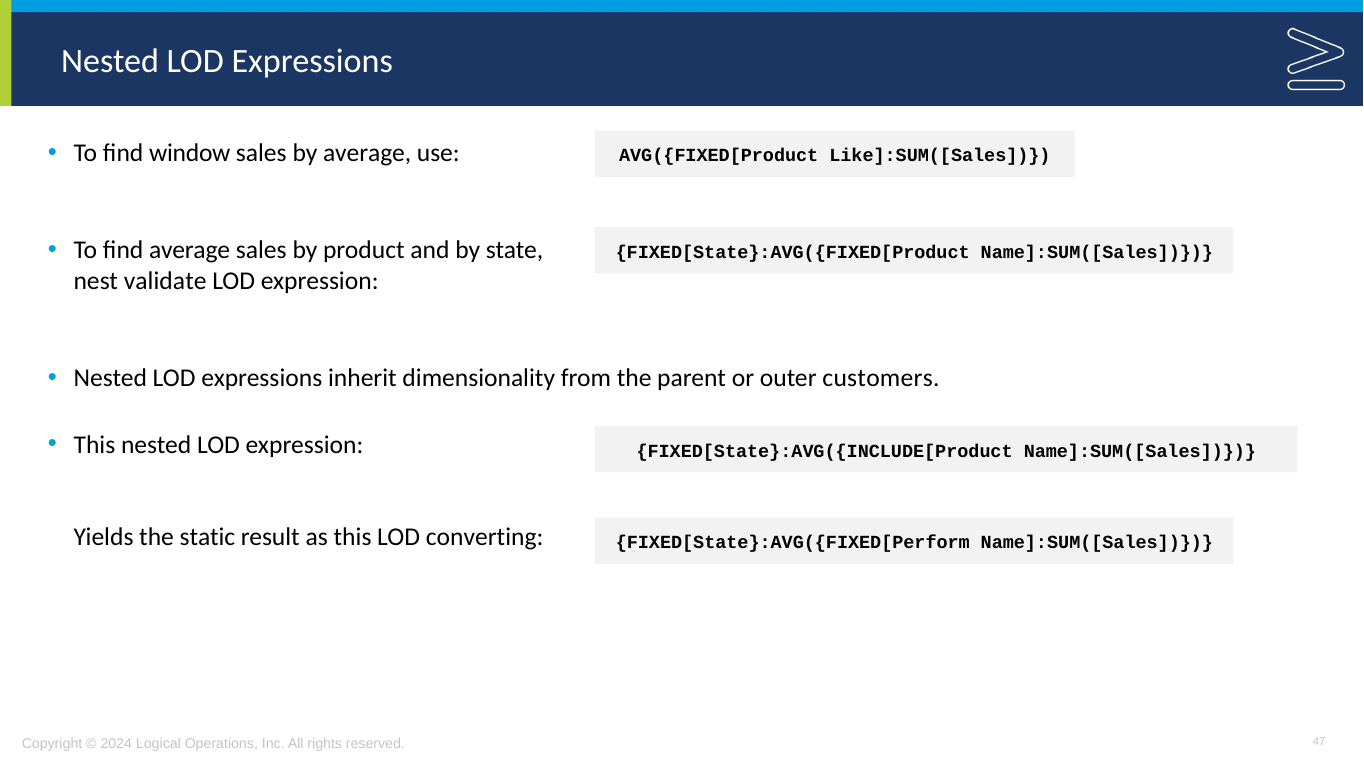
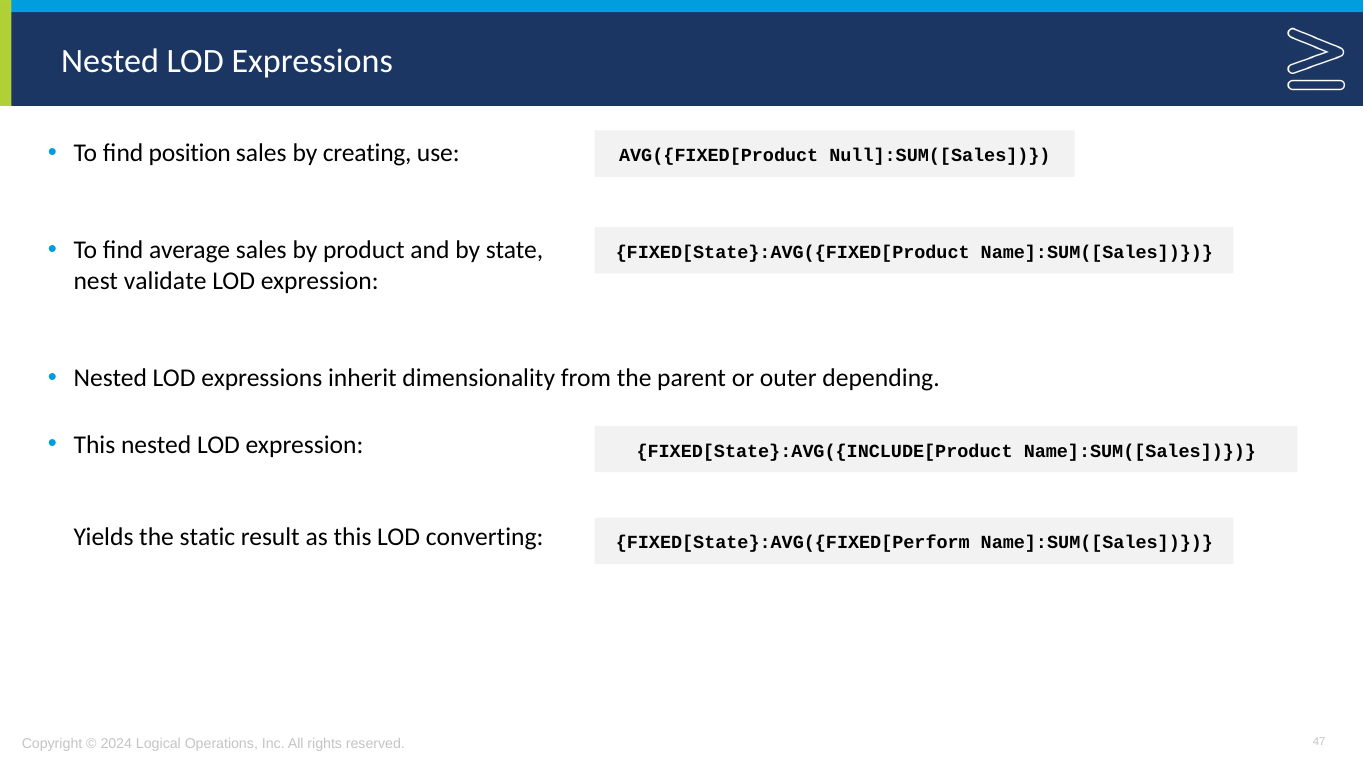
window: window -> position
by average: average -> creating
Like]:SUM([Sales: Like]:SUM([Sales -> Null]:SUM([Sales
customers: customers -> depending
